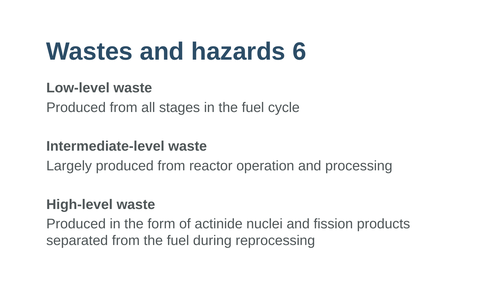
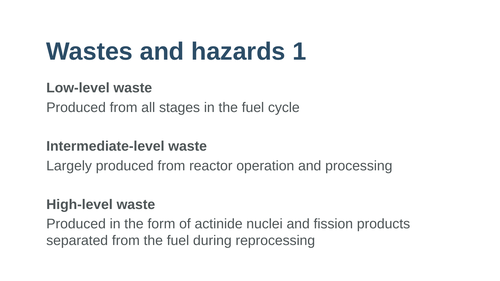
6: 6 -> 1
